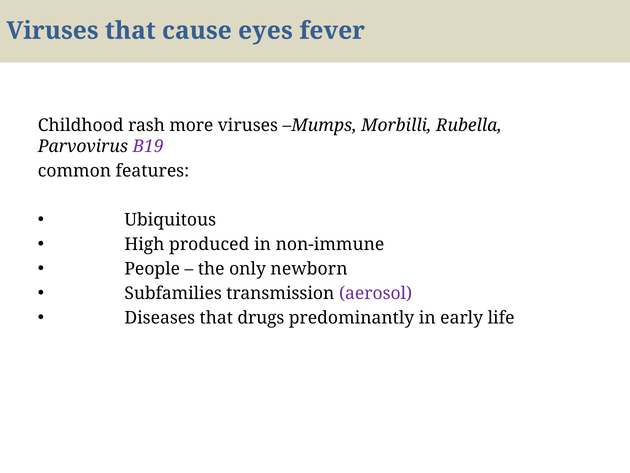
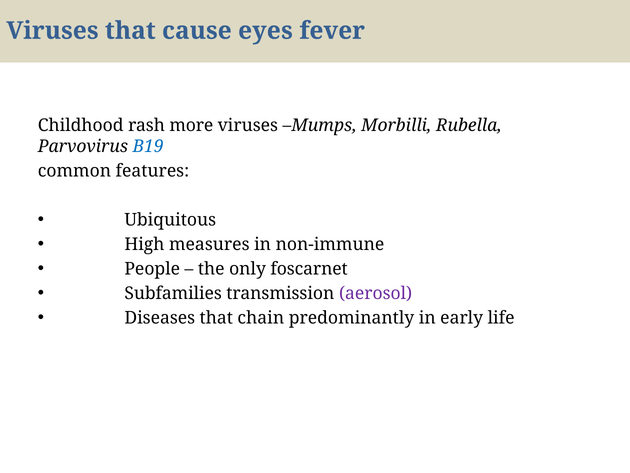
B19 colour: purple -> blue
produced: produced -> measures
newborn: newborn -> foscarnet
drugs: drugs -> chain
